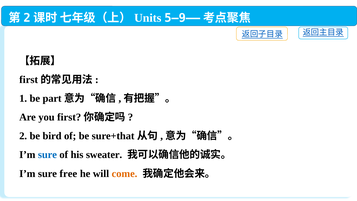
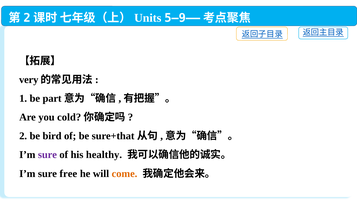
first at (29, 80): first -> very
you first: first -> cold
sure at (47, 155) colour: blue -> purple
sweater: sweater -> healthy
